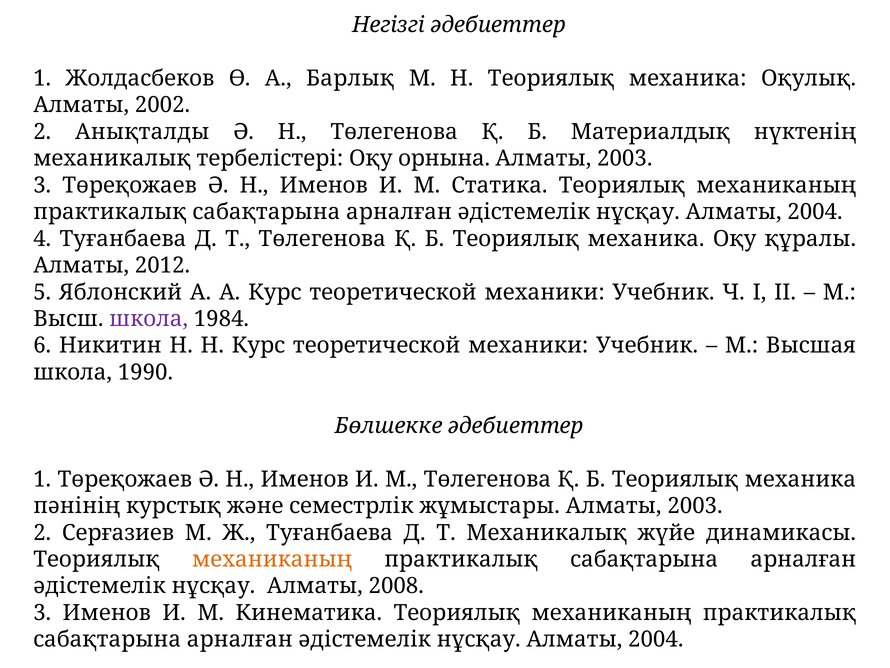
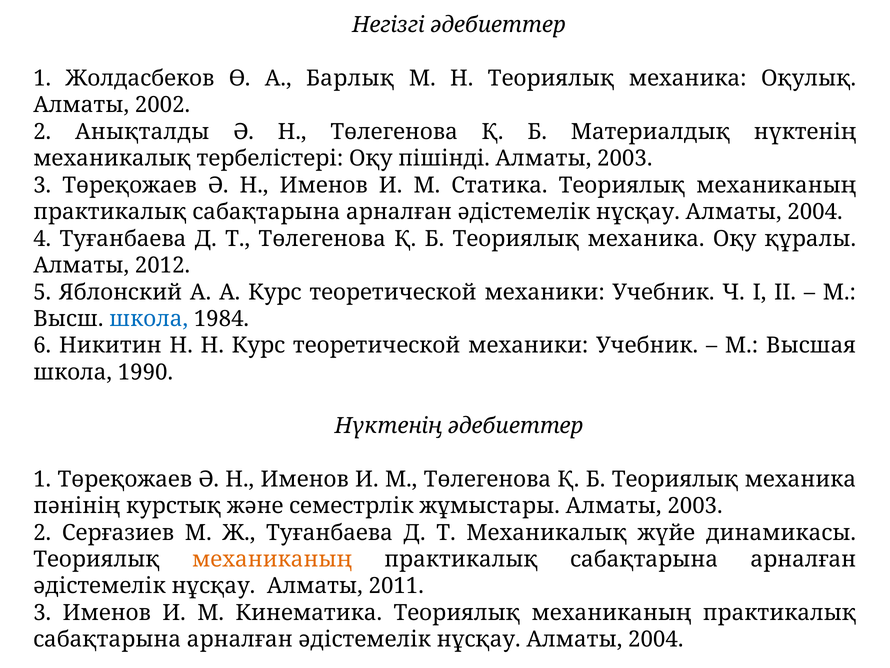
орнына: орнына -> пішінді
школа at (149, 319) colour: purple -> blue
Бөлшекке at (388, 425): Бөлшекке -> Нүктенің
2008: 2008 -> 2011
